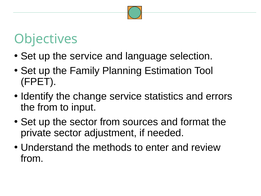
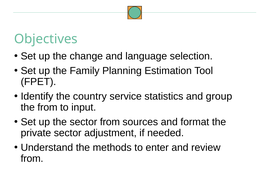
the service: service -> change
change: change -> country
errors: errors -> group
